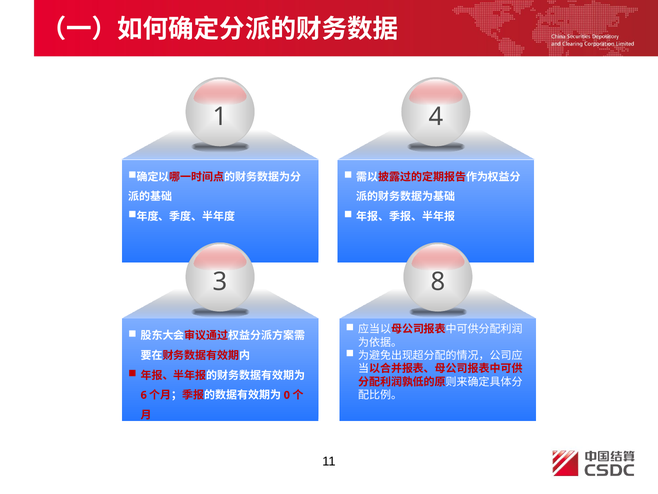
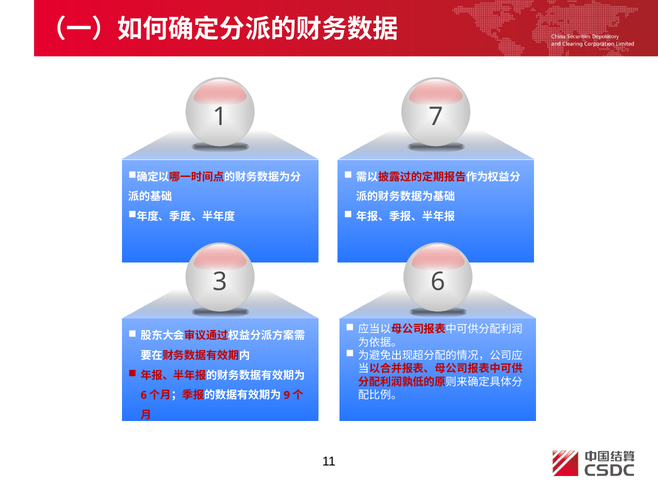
4: 4 -> 7
3 8: 8 -> 6
0: 0 -> 9
